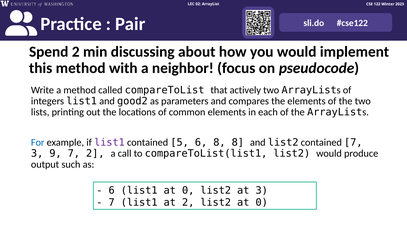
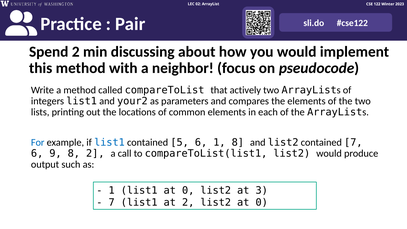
good2: good2 -> your2
list1 at (109, 142) colour: purple -> blue
6 8: 8 -> 1
3 at (37, 153): 3 -> 6
9 7: 7 -> 8
6 at (112, 190): 6 -> 1
